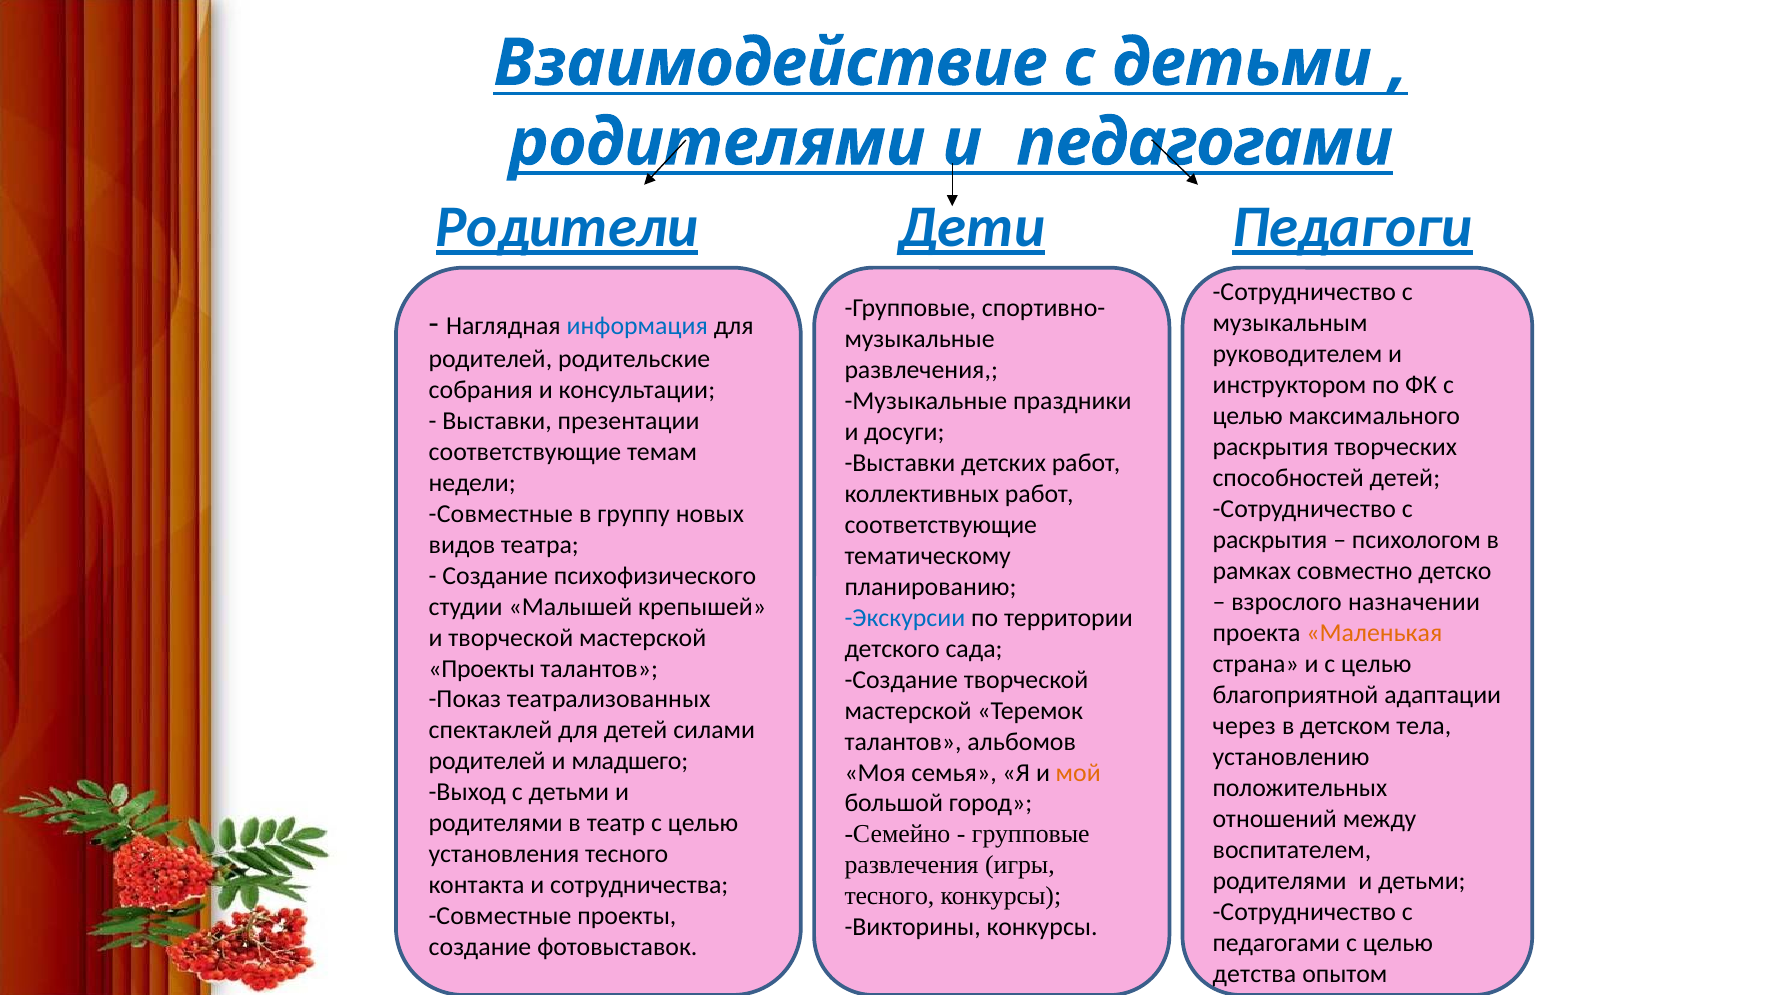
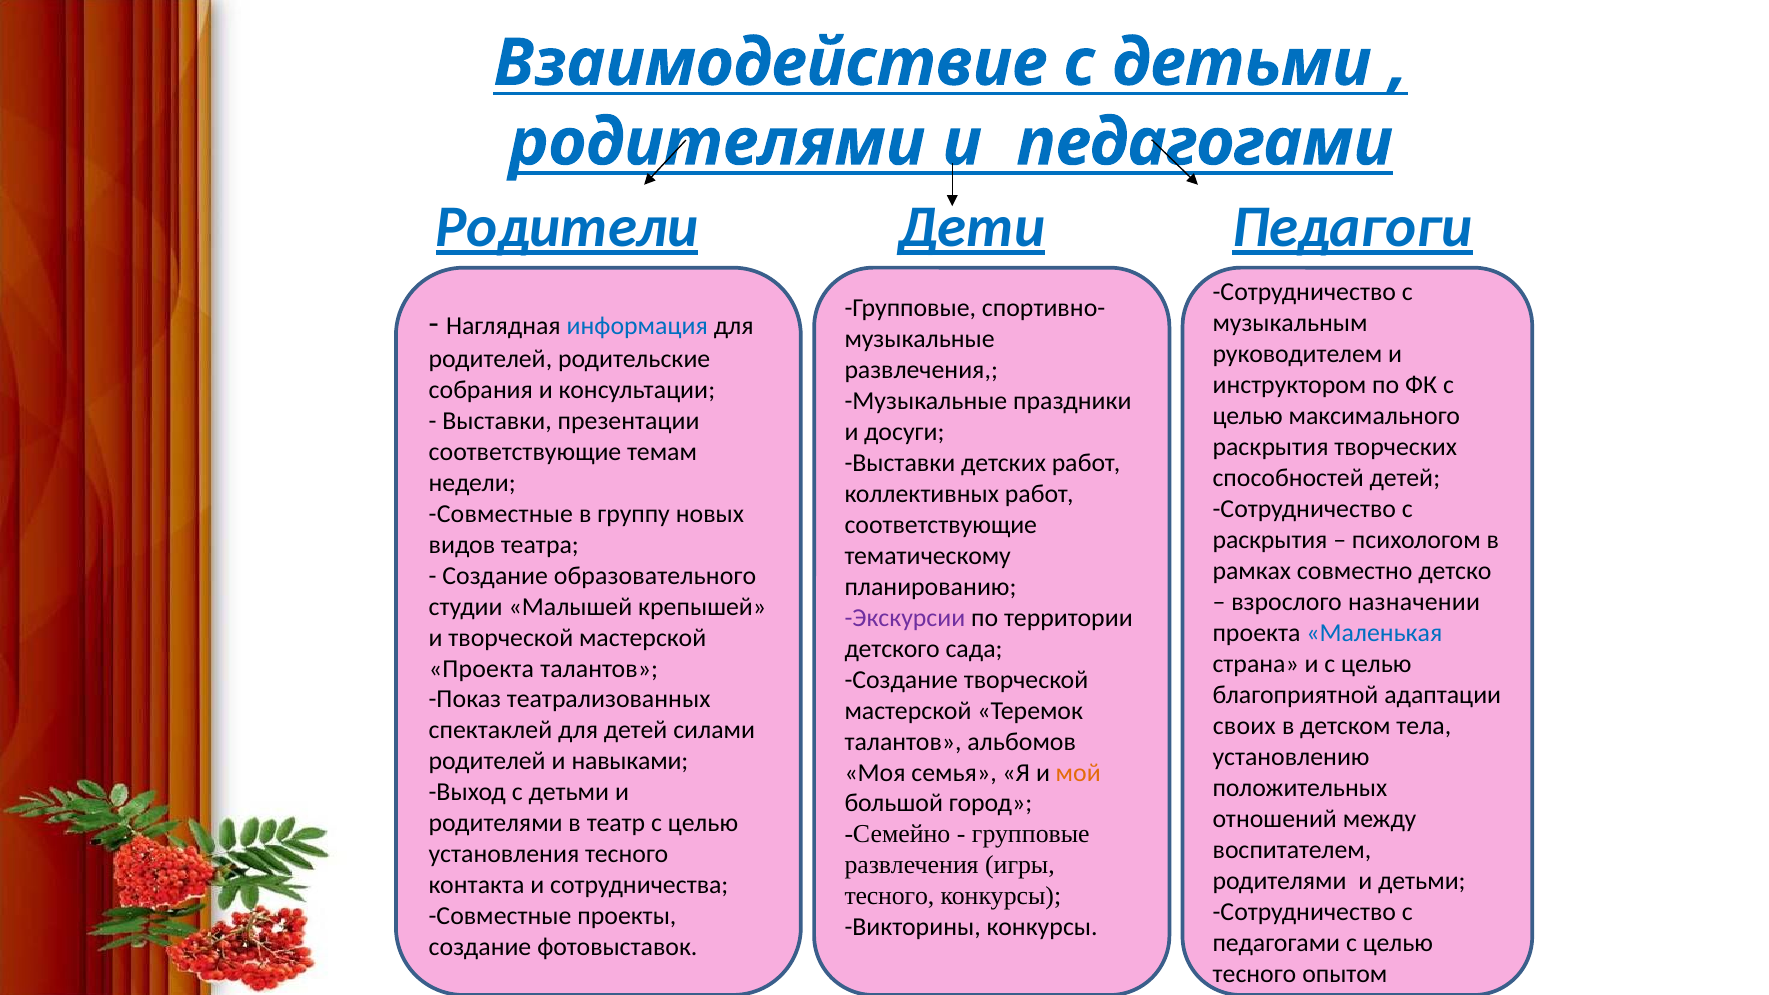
психофизического: психофизического -> образовательного
Экскурсии colour: blue -> purple
Маленькая colour: orange -> blue
Проекты at (482, 669): Проекты -> Проекта
через: через -> своих
младшего: младшего -> навыками
детства at (1254, 974): детства -> тесного
